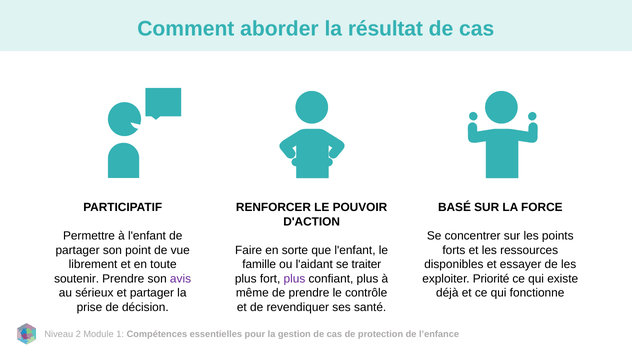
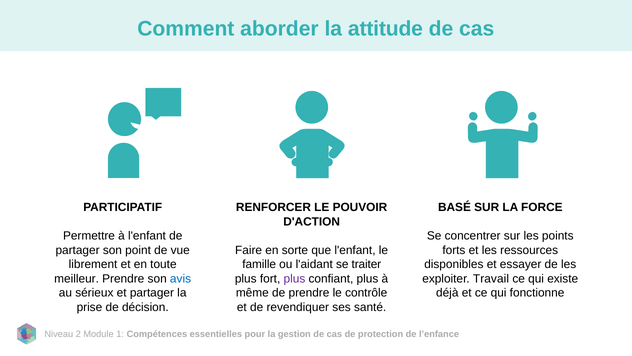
résultat: résultat -> attitude
soutenir: soutenir -> meilleur
avis colour: purple -> blue
Priorité: Priorité -> Travail
